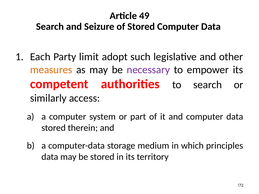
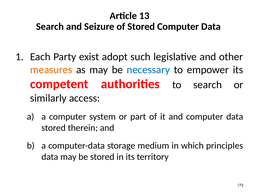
49: 49 -> 13
limit: limit -> exist
necessary colour: purple -> blue
